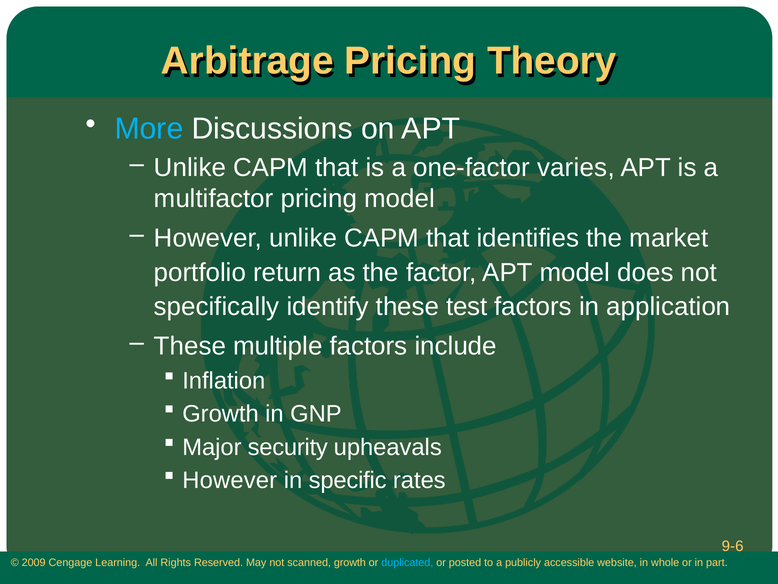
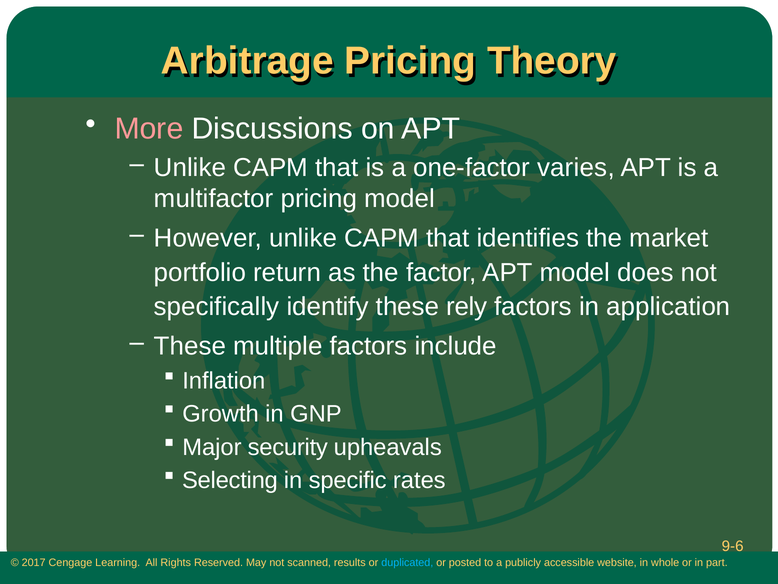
More colour: light blue -> pink
test: test -> rely
However at (230, 480): However -> Selecting
2009: 2009 -> 2017
scanned growth: growth -> results
